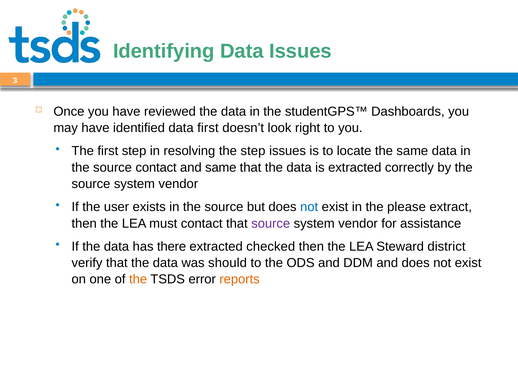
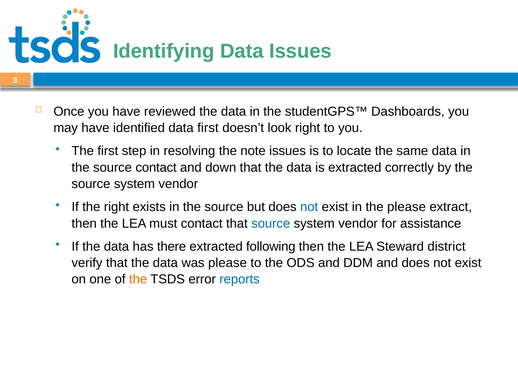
the step: step -> note
and same: same -> down
the user: user -> right
source at (271, 223) colour: purple -> blue
checked: checked -> following
was should: should -> please
reports colour: orange -> blue
